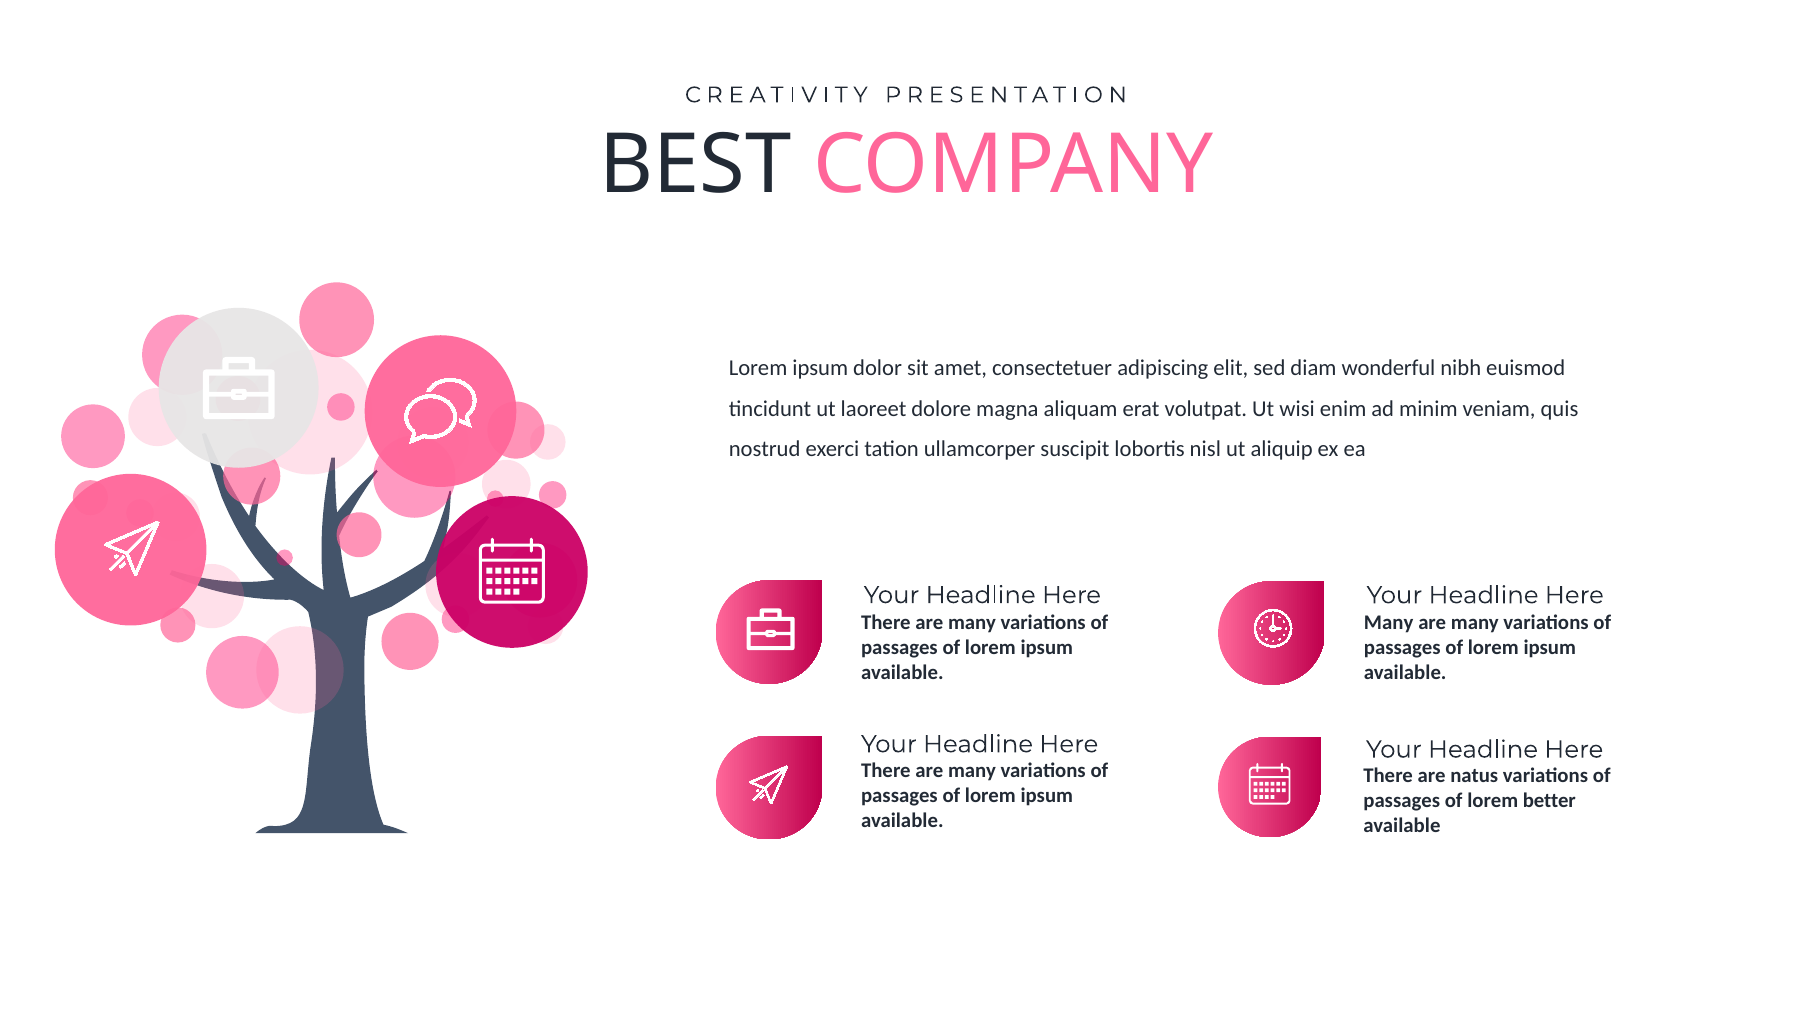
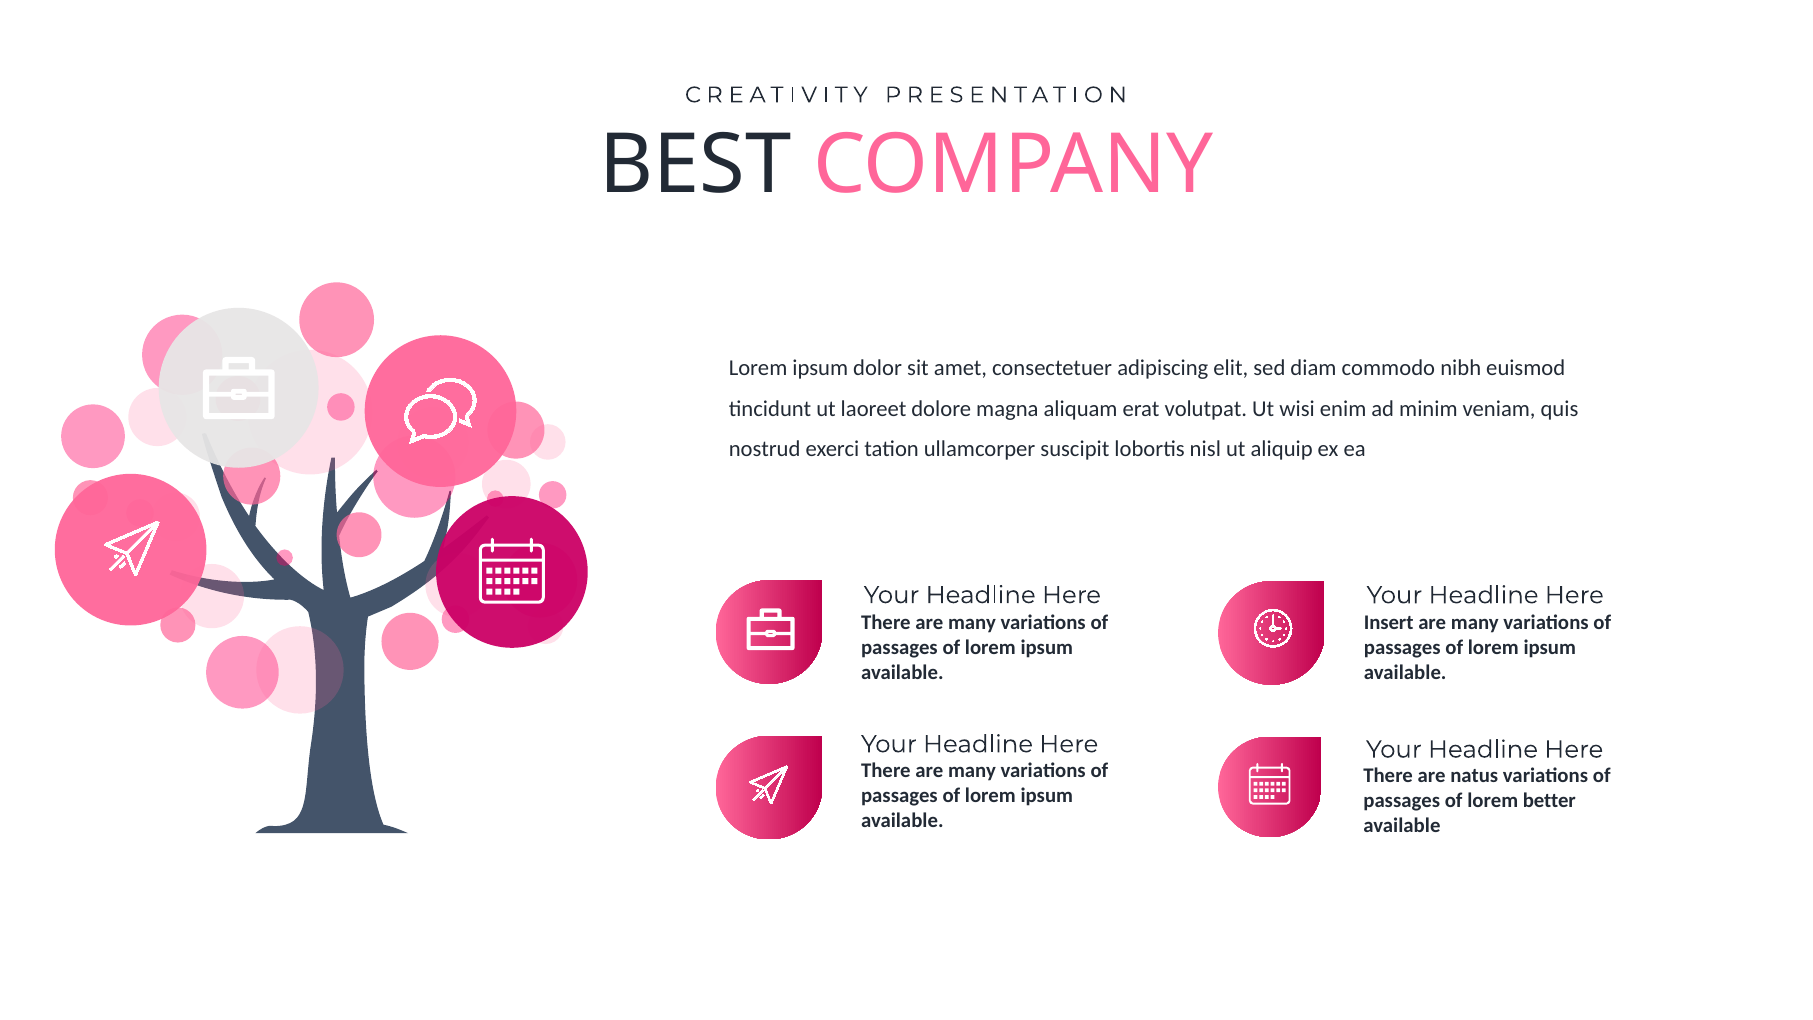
wonderful: wonderful -> commodo
Many at (1389, 623): Many -> Insert
